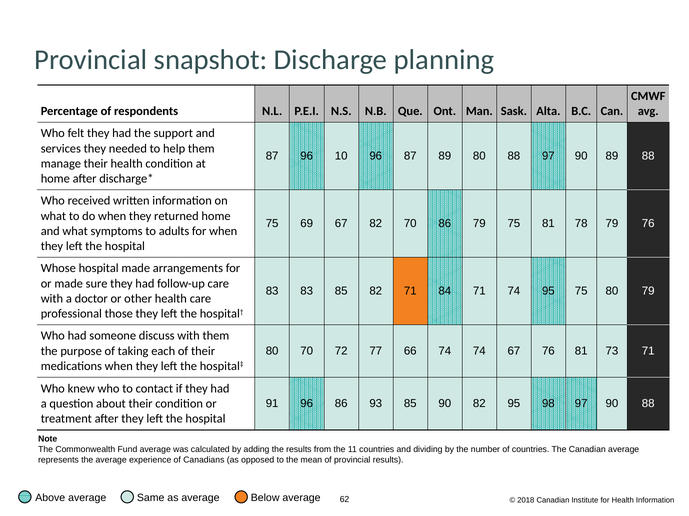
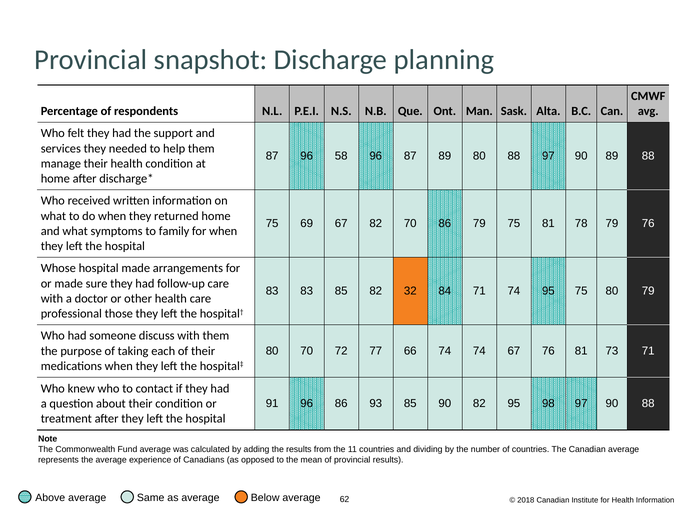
10: 10 -> 58
adults: adults -> family
82 71: 71 -> 32
